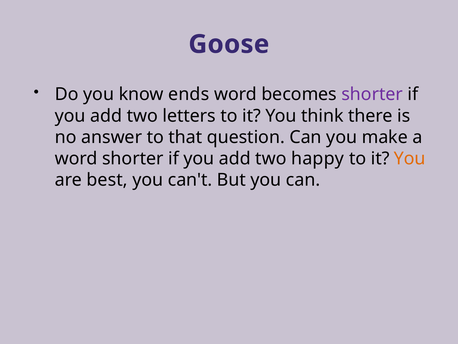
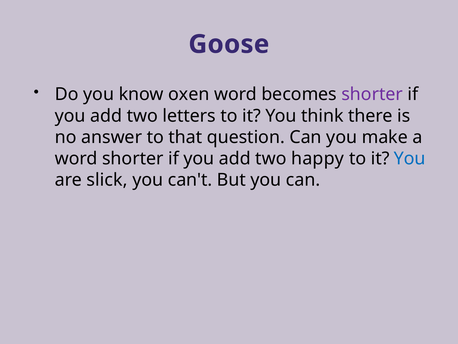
ends: ends -> oxen
You at (410, 158) colour: orange -> blue
best: best -> slick
